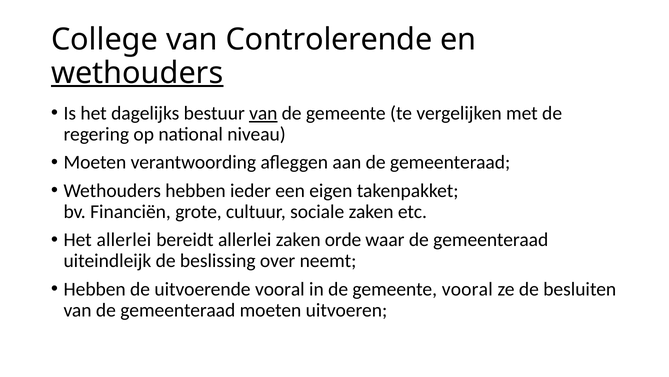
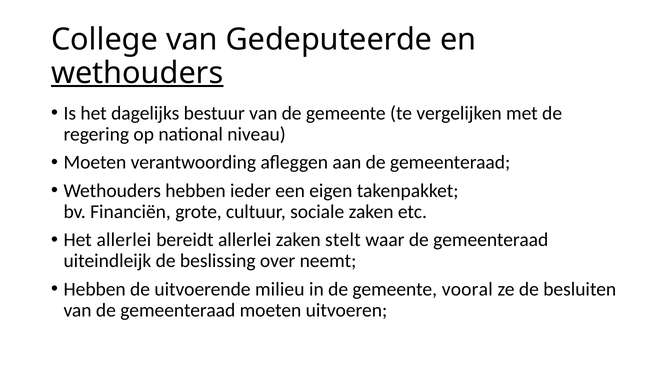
Controlerende: Controlerende -> Gedeputeerde
van at (263, 113) underline: present -> none
orde: orde -> stelt
uitvoerende vooral: vooral -> milieu
